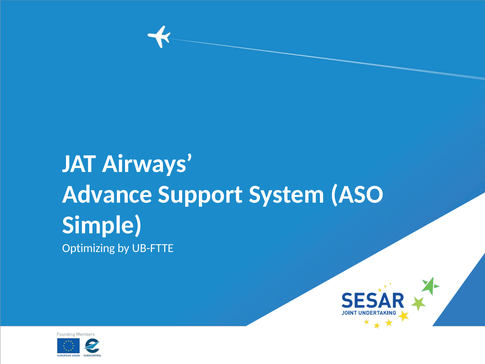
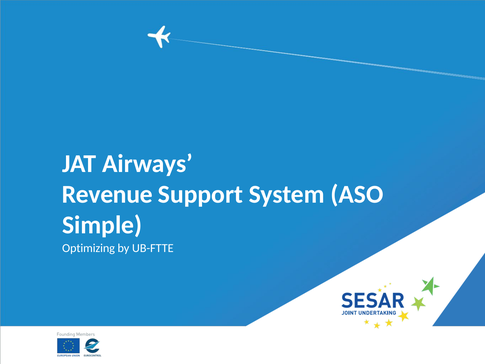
Advance: Advance -> Revenue
